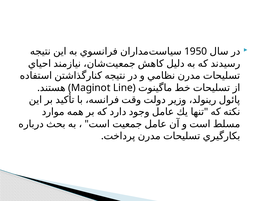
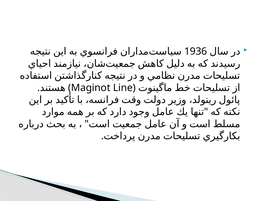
1950: 1950 -> 1936
